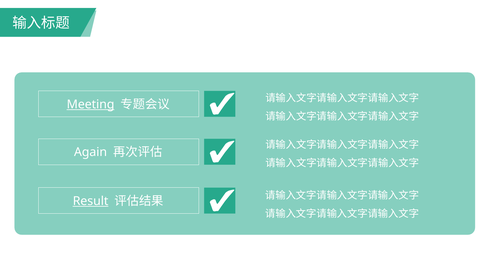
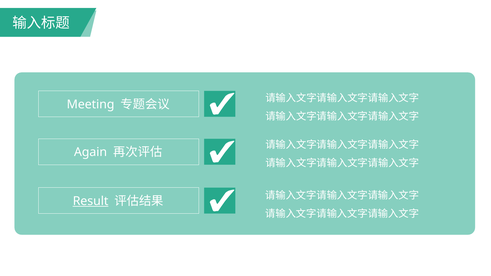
Meeting underline: present -> none
